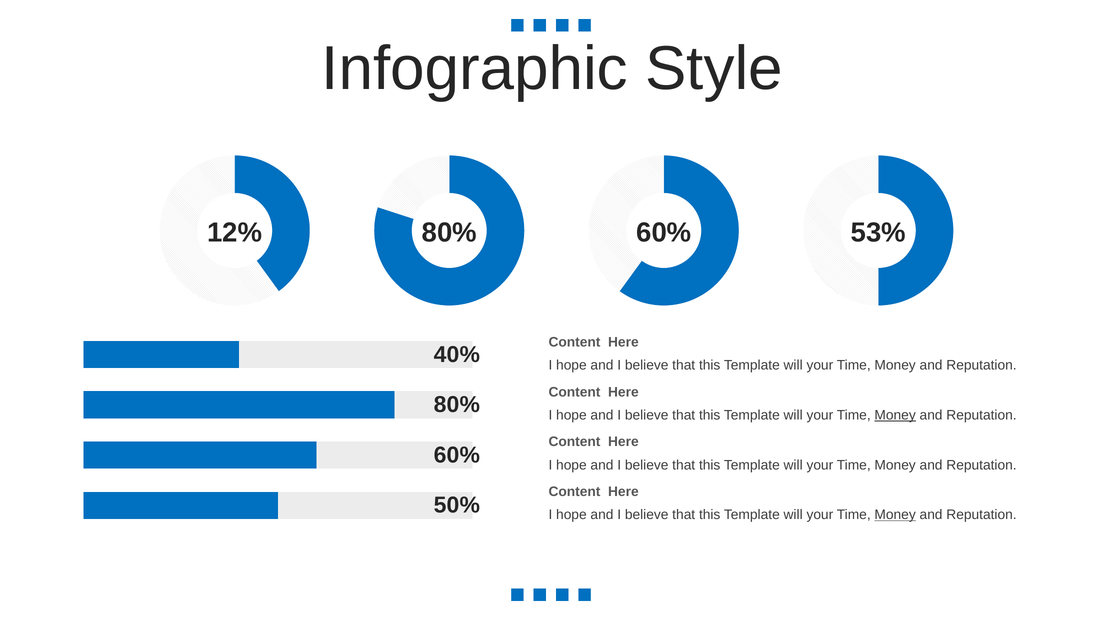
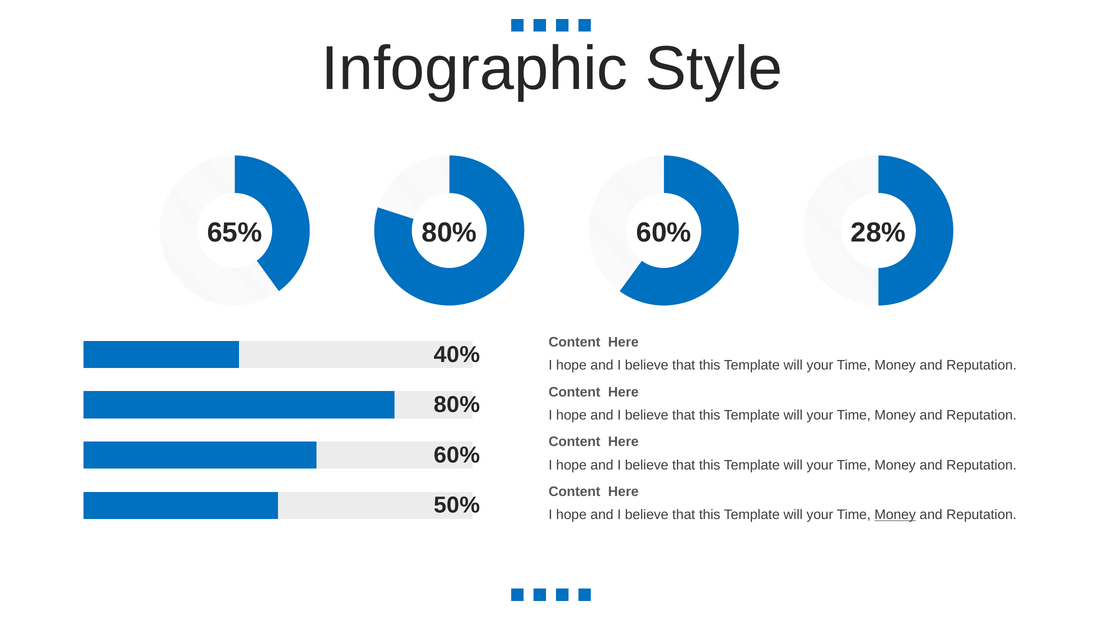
12%: 12% -> 65%
53%: 53% -> 28%
Money at (895, 415) underline: present -> none
